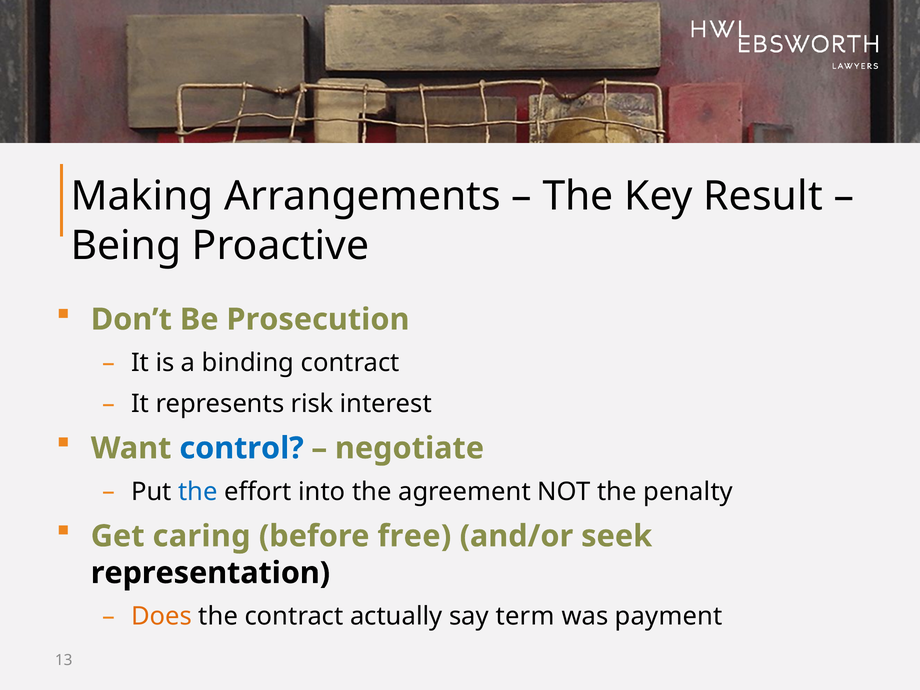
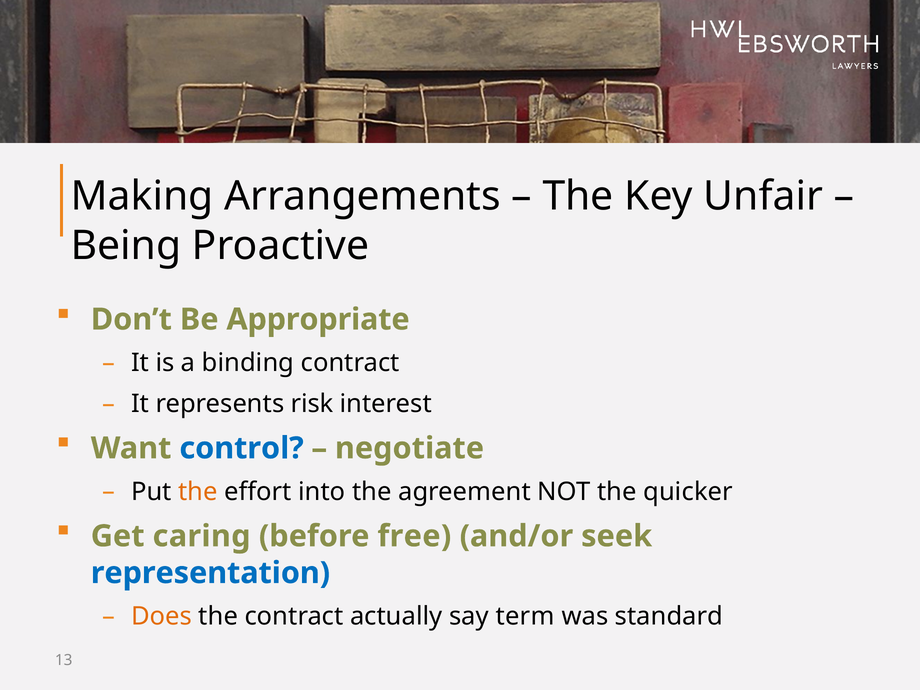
Result: Result -> Unfair
Prosecution: Prosecution -> Appropriate
the at (198, 492) colour: blue -> orange
penalty: penalty -> quicker
representation colour: black -> blue
payment: payment -> standard
